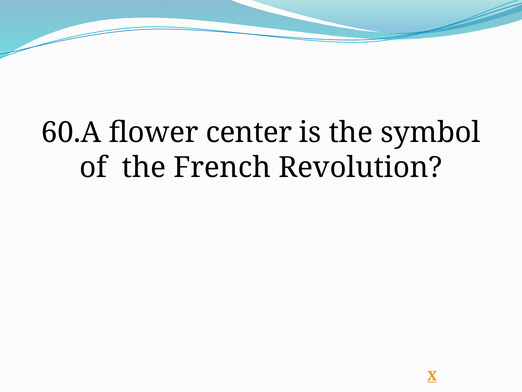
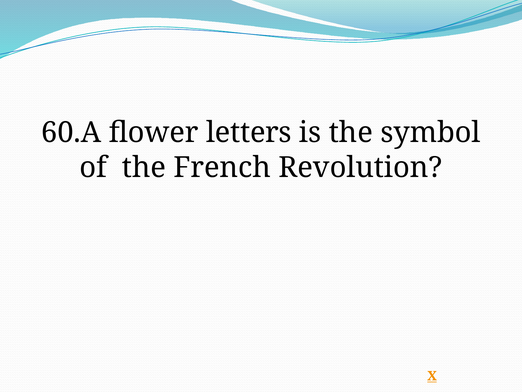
center: center -> letters
